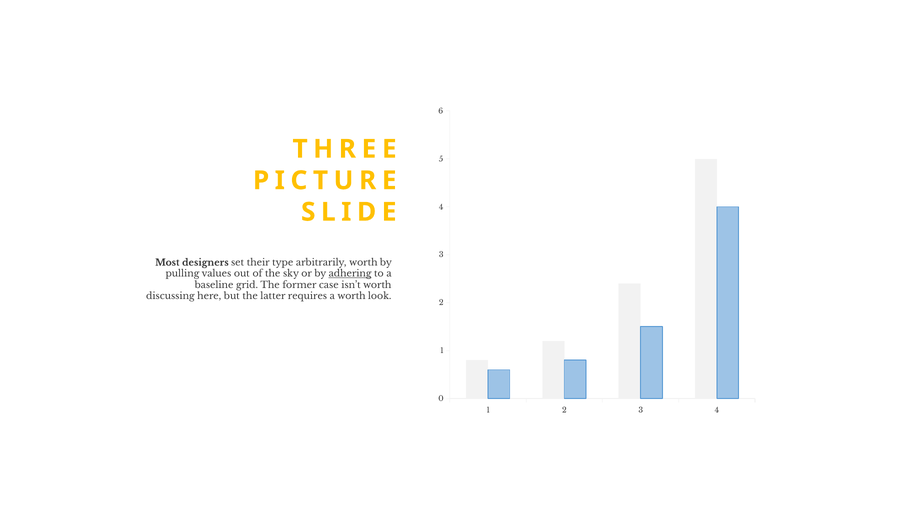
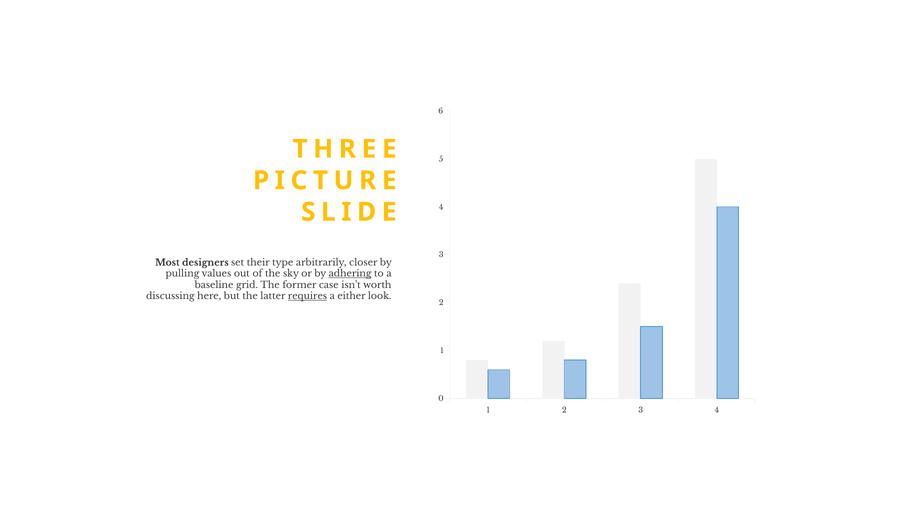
arbitrarily worth: worth -> closer
requires underline: none -> present
a worth: worth -> either
